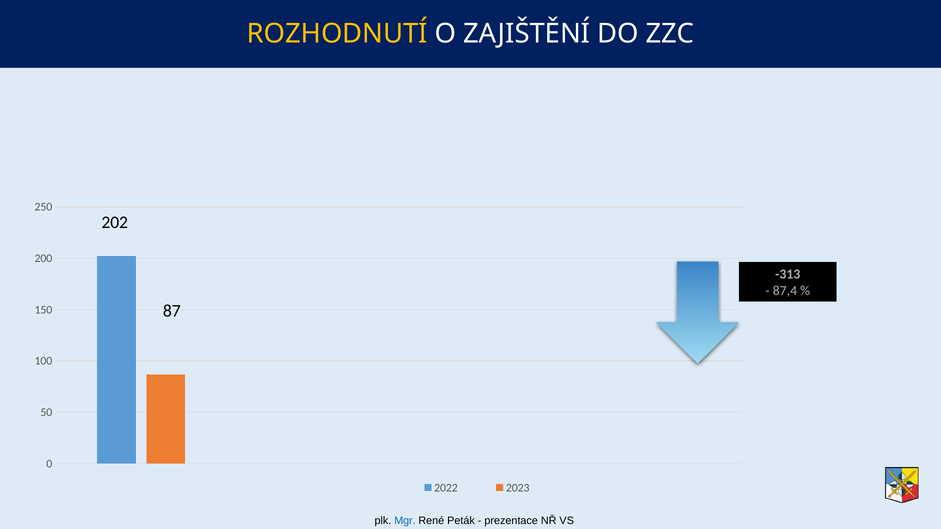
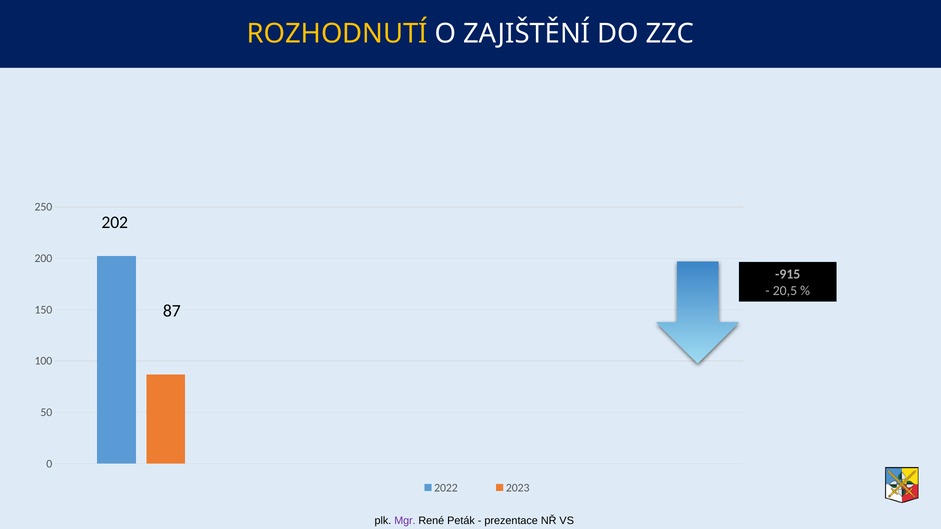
-313: -313 -> -915
87,4: 87,4 -> 20,5
Mgr colour: blue -> purple
